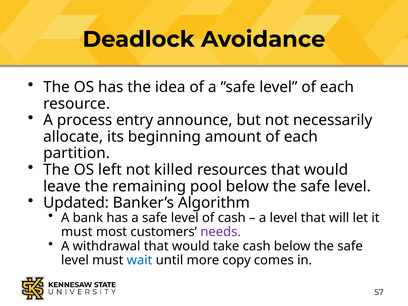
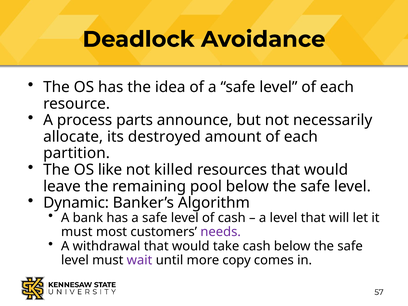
entry: entry -> parts
beginning: beginning -> destroyed
left: left -> like
Updated: Updated -> Dynamic
wait colour: blue -> purple
